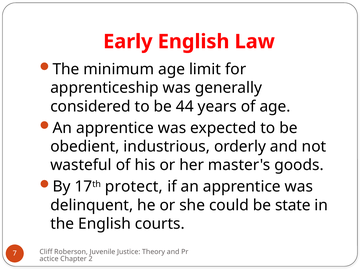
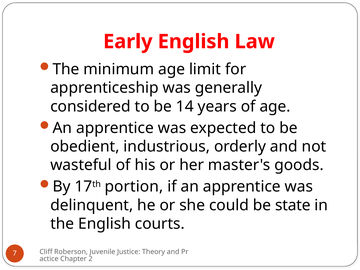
44: 44 -> 14
protect: protect -> portion
